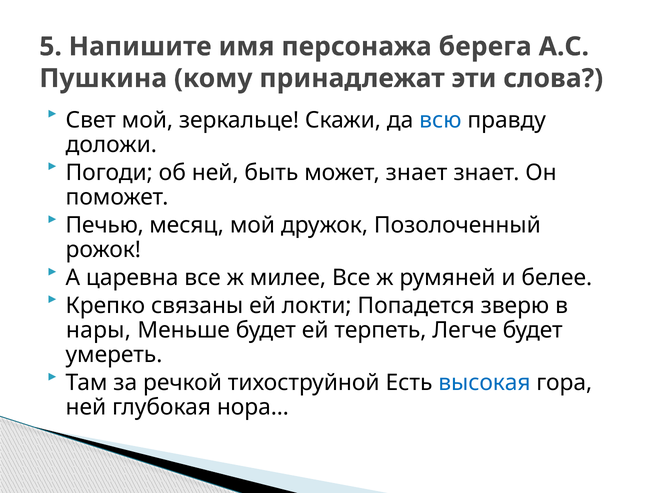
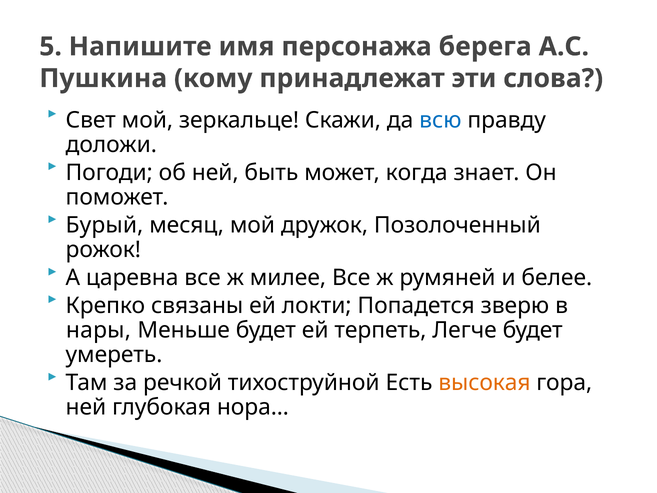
может знает: знает -> когда
Печью: Печью -> Бурый
высокая colour: blue -> orange
